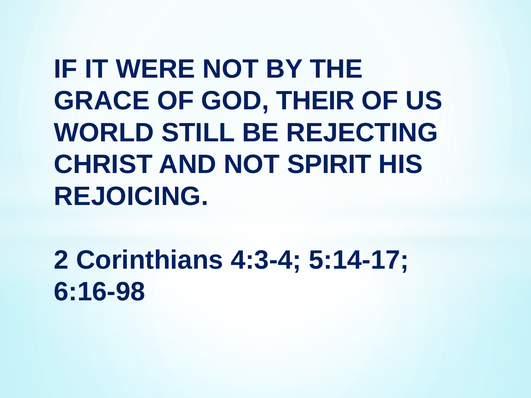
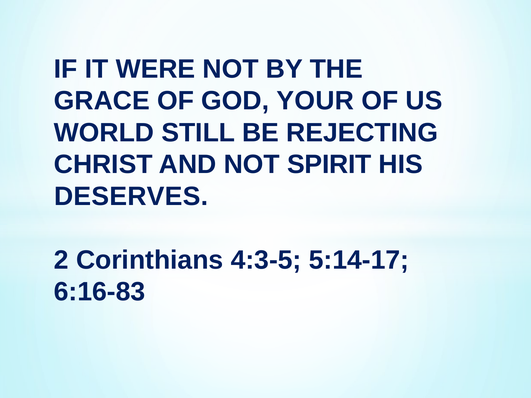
THEIR: THEIR -> YOUR
REJOICING: REJOICING -> DESERVES
4:3-4: 4:3-4 -> 4:3-5
6:16-98: 6:16-98 -> 6:16-83
